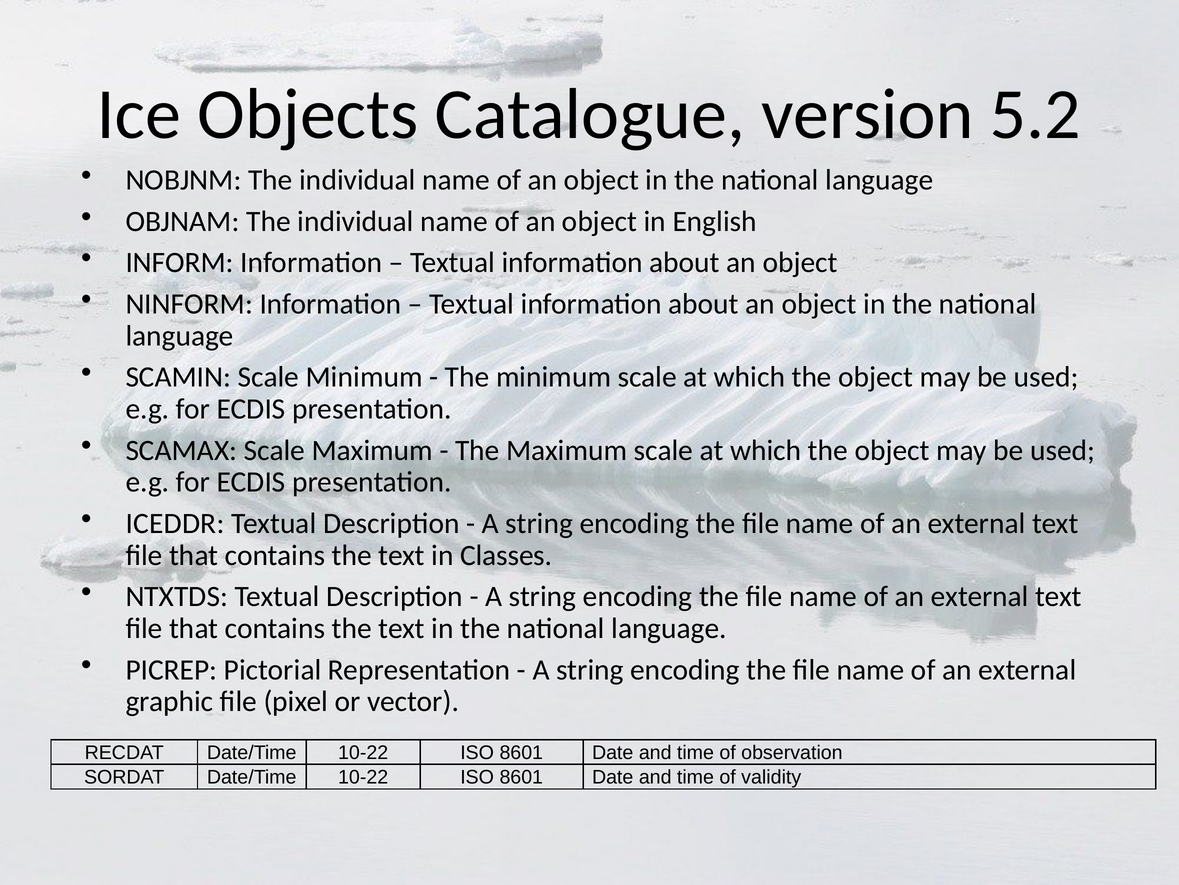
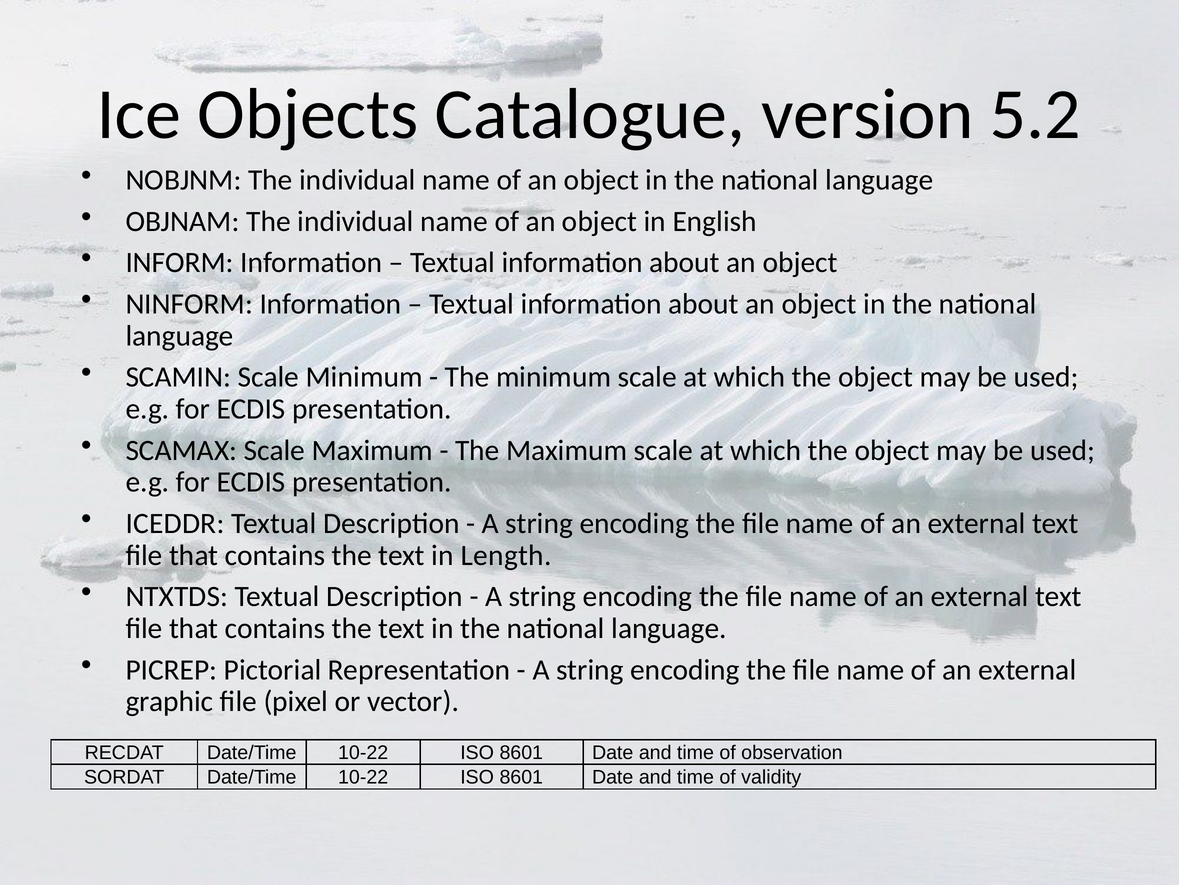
Classes: Classes -> Length
